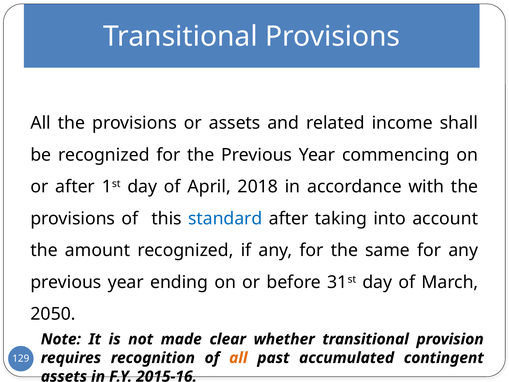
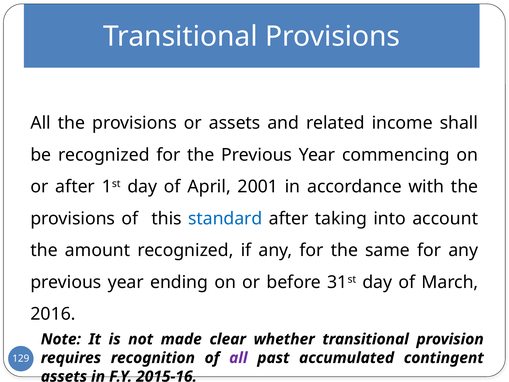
2018: 2018 -> 2001
2050: 2050 -> 2016
all at (238, 358) colour: orange -> purple
